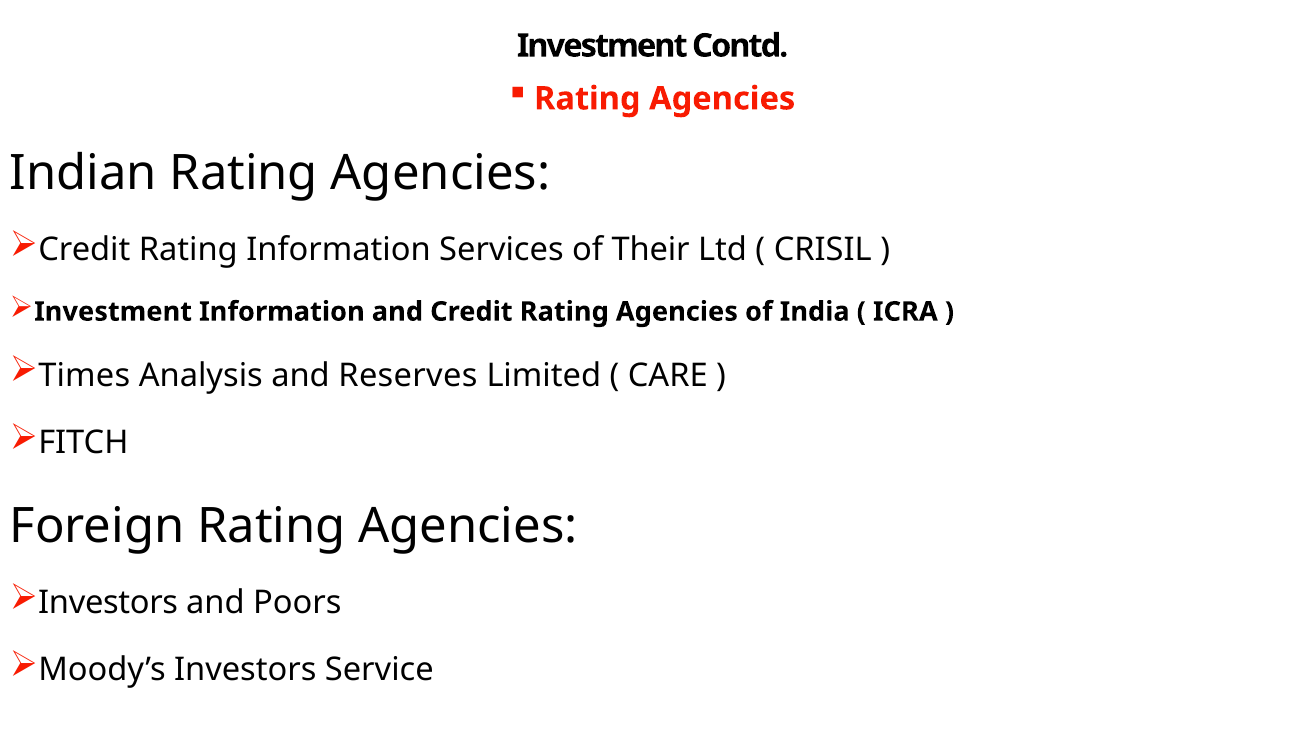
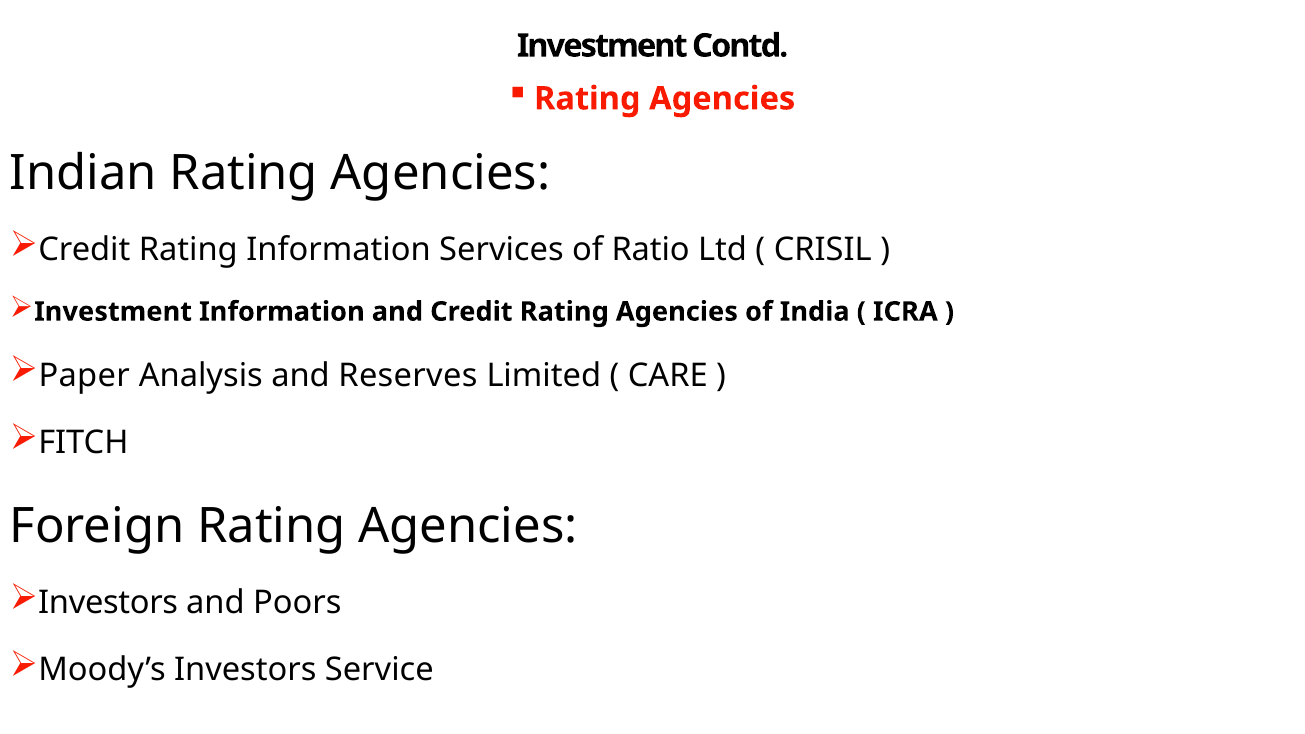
Their: Their -> Ratio
Times: Times -> Paper
